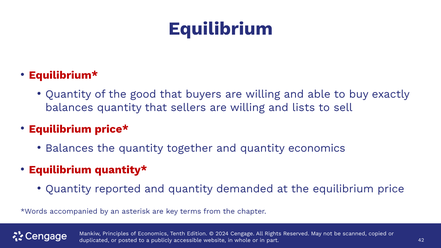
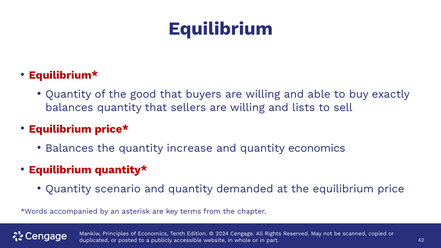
together: together -> increase
reported: reported -> scenario
